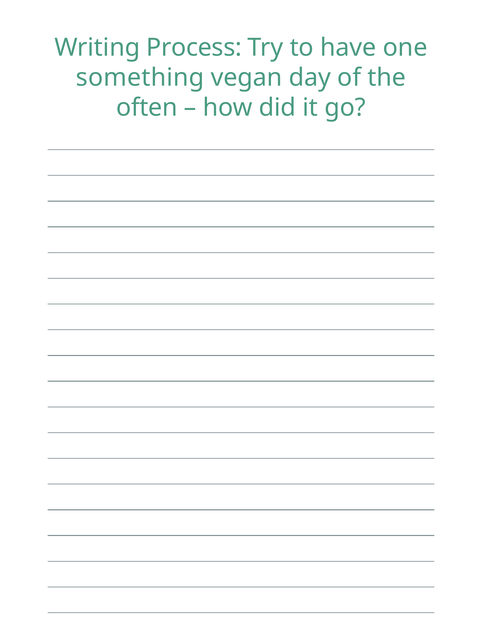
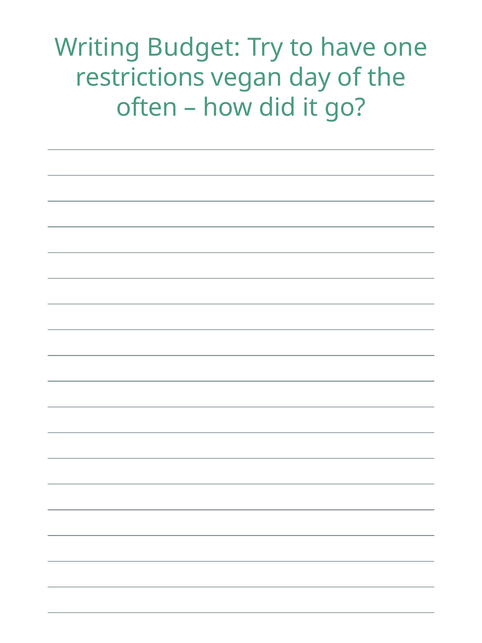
Process: Process -> Budget
something: something -> restrictions
